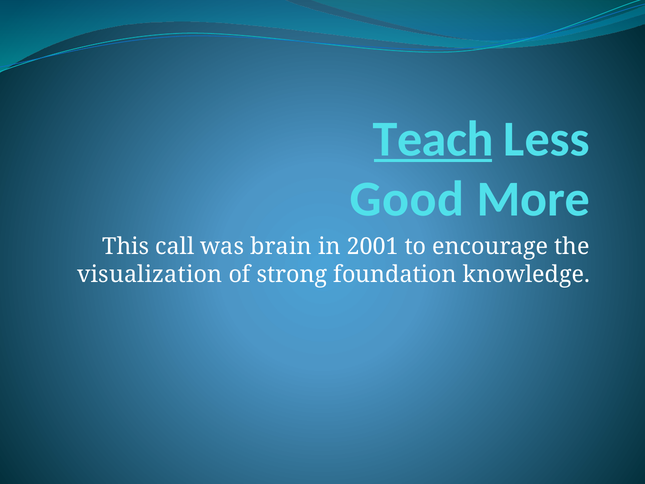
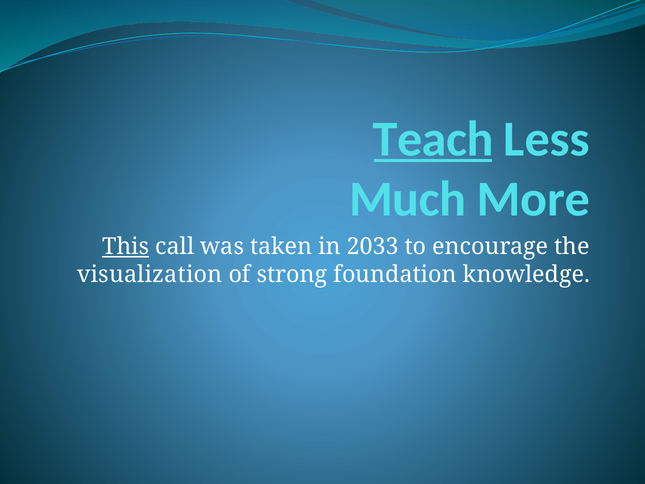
Good: Good -> Much
This underline: none -> present
brain: brain -> taken
2001: 2001 -> 2033
